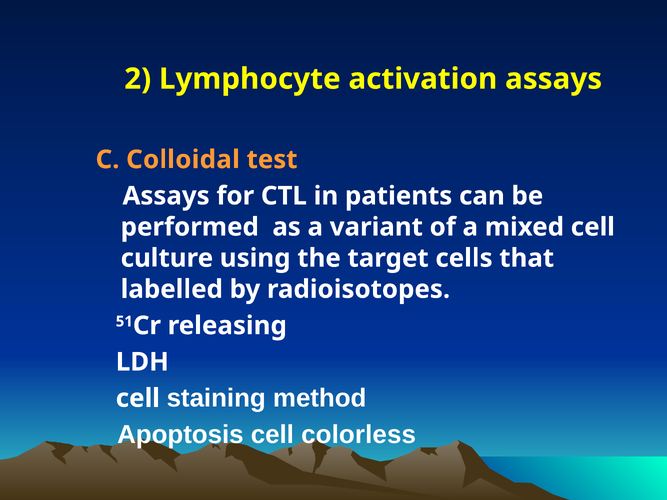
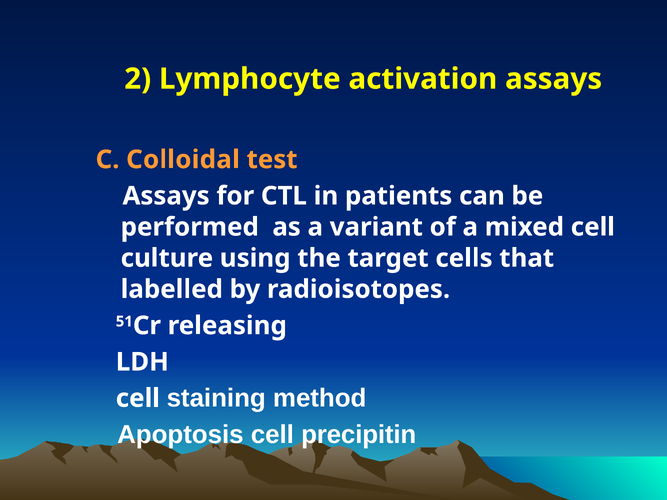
colorless: colorless -> precipitin
